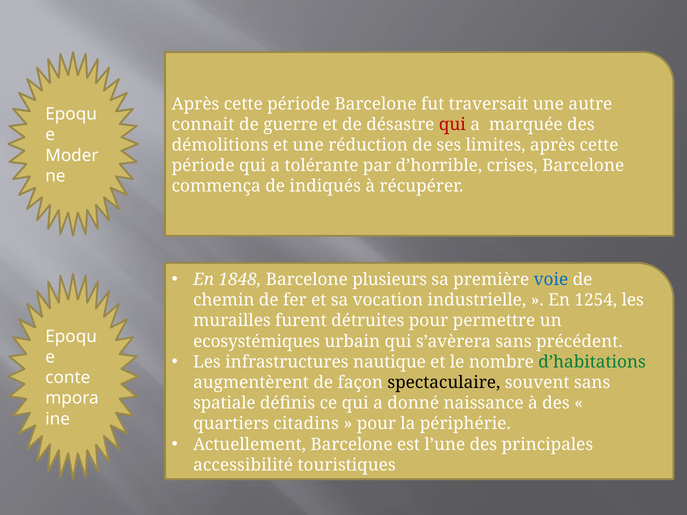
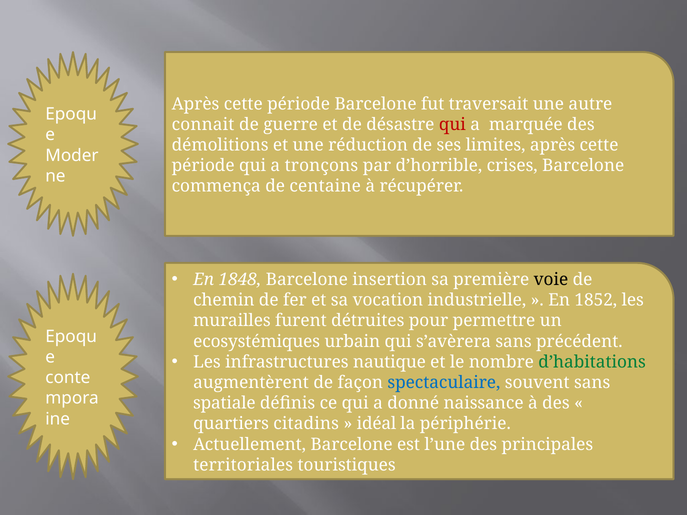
tolérante: tolérante -> tronçons
indiqués: indiqués -> centaine
plusieurs: plusieurs -> insertion
voie colour: blue -> black
1254: 1254 -> 1852
spectaculaire colour: black -> blue
pour at (376, 424): pour -> idéal
accessibilité: accessibilité -> territoriales
